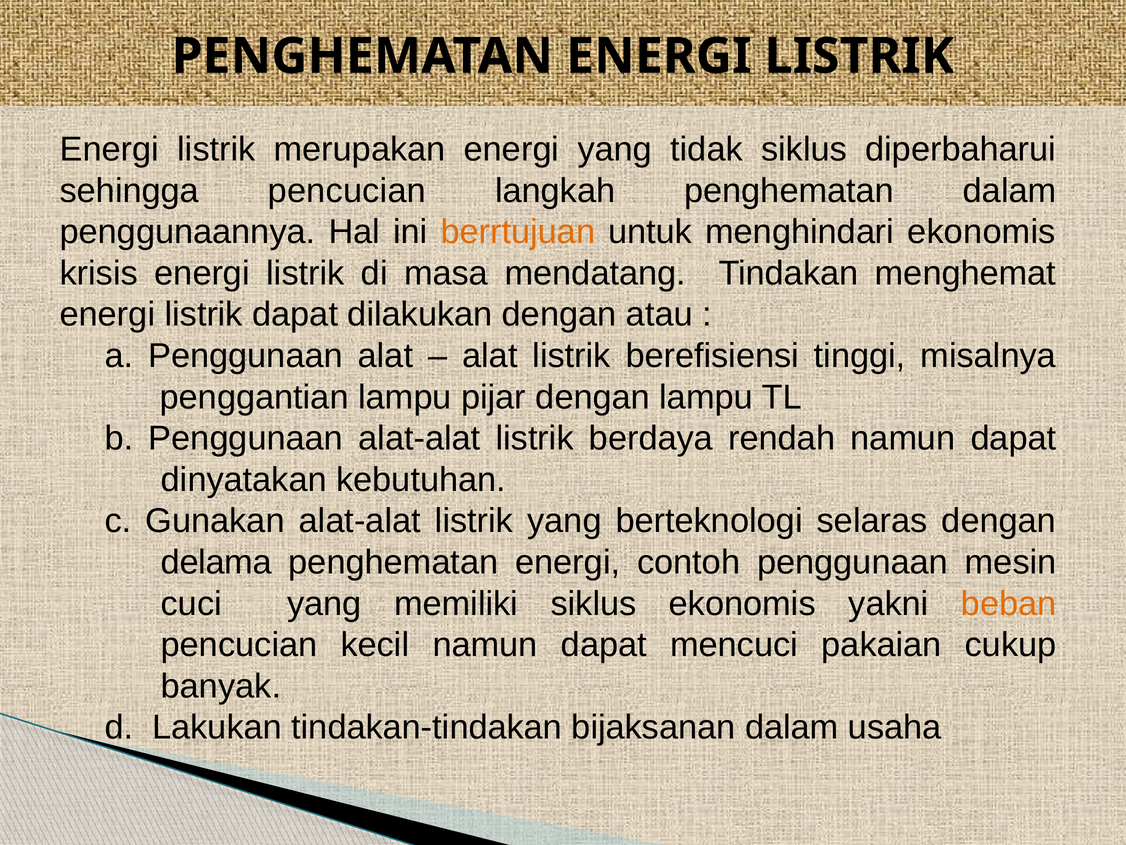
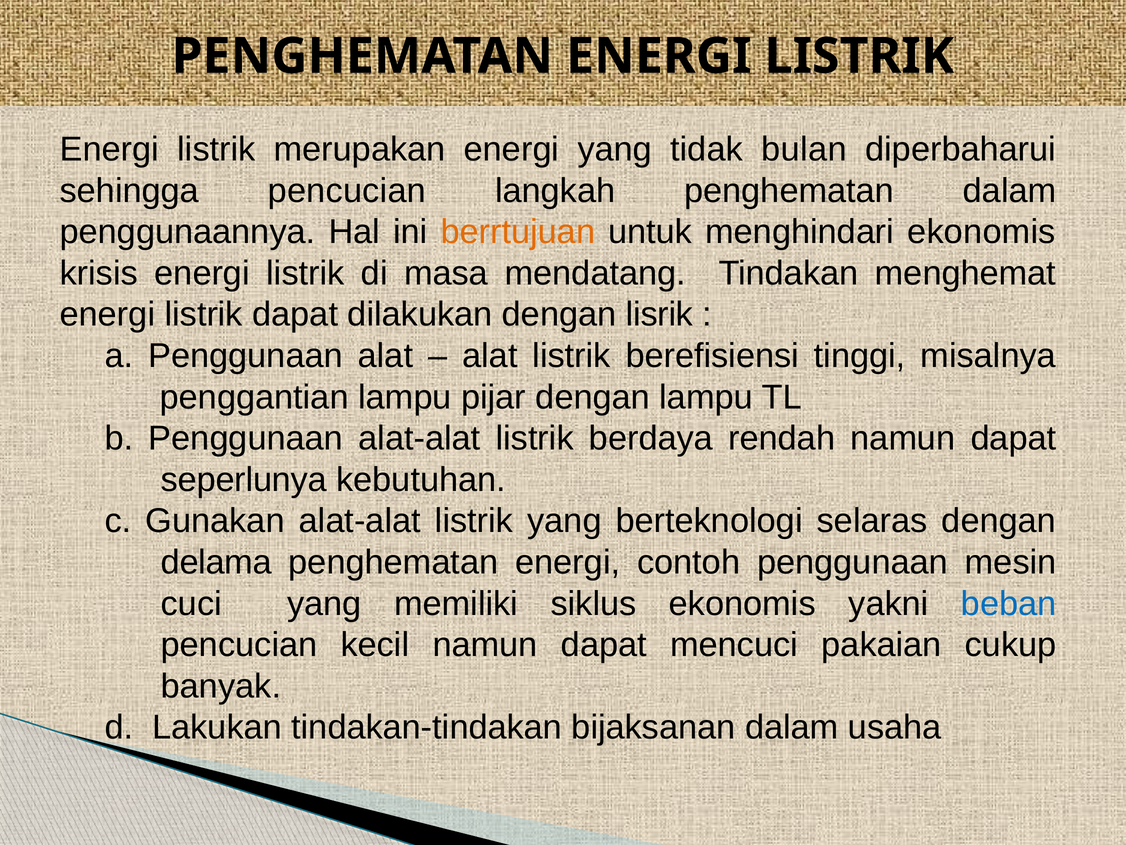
tidak siklus: siklus -> bulan
atau: atau -> lisrik
dinyatakan: dinyatakan -> seperlunya
beban colour: orange -> blue
